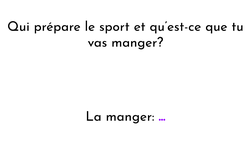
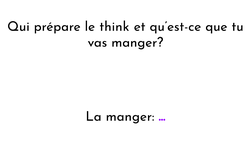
sport: sport -> think
